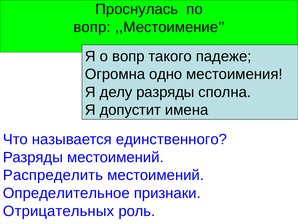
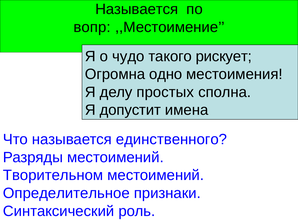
Проснулась at (137, 9): Проснулась -> Называется
о вопр: вопр -> чудо
падеже: падеже -> рискует
делу разряды: разряды -> простых
Распределить: Распределить -> Творительном
Отрицательных: Отрицательных -> Синтаксический
